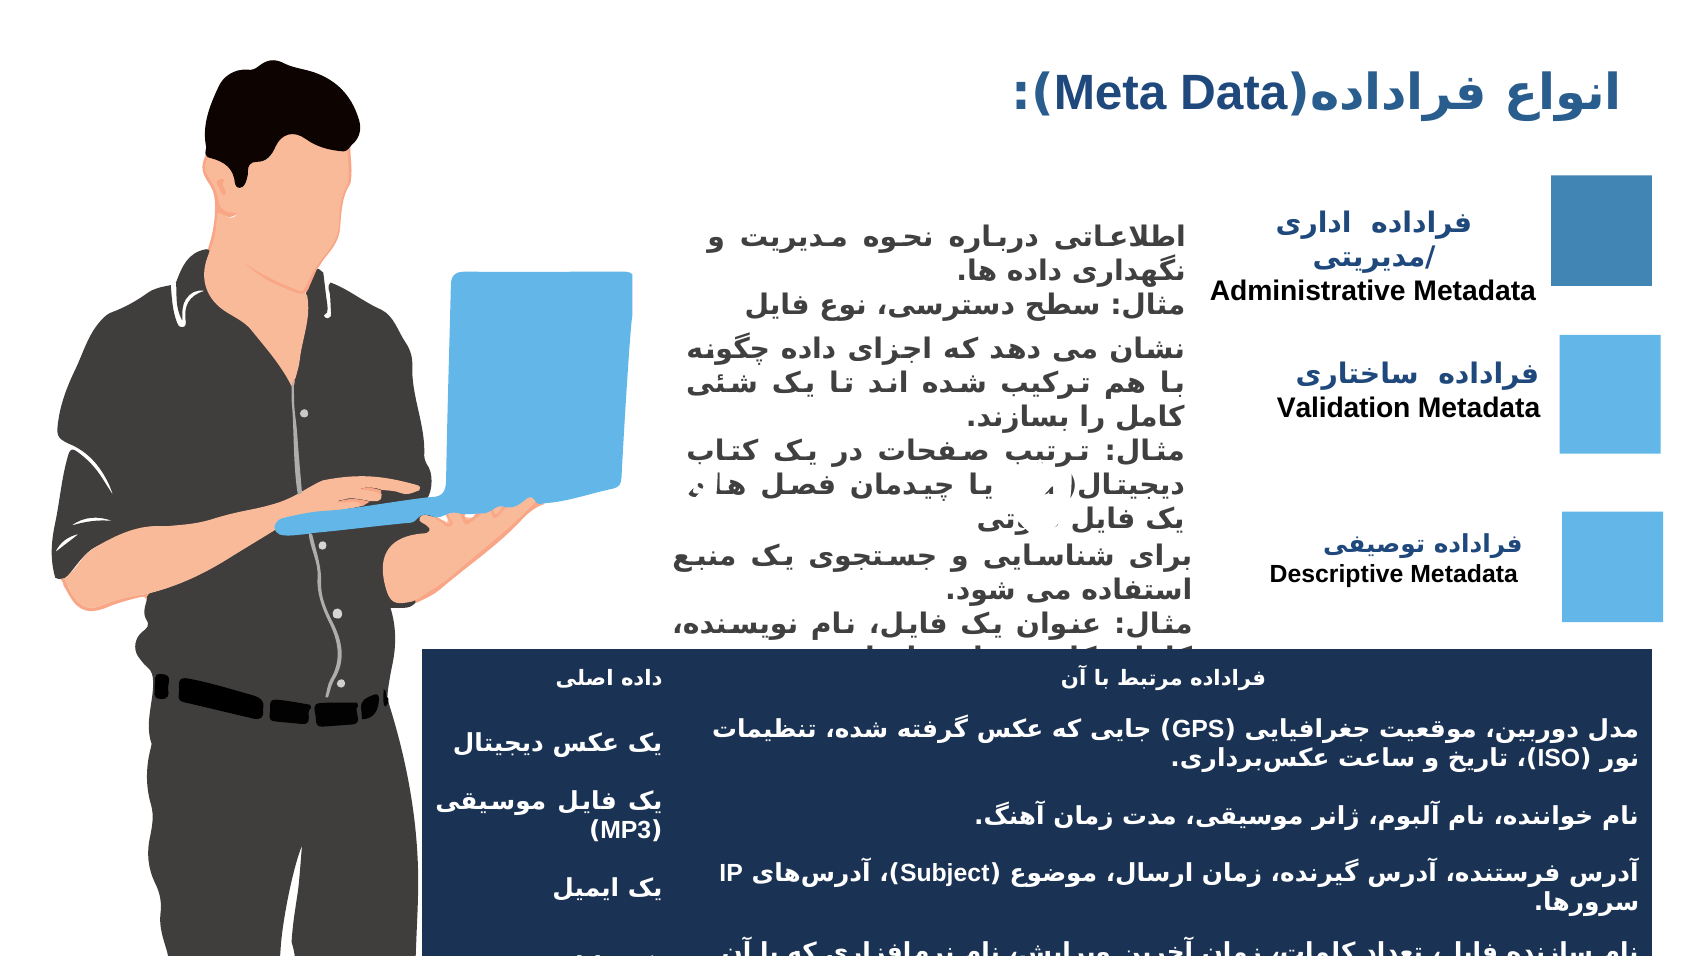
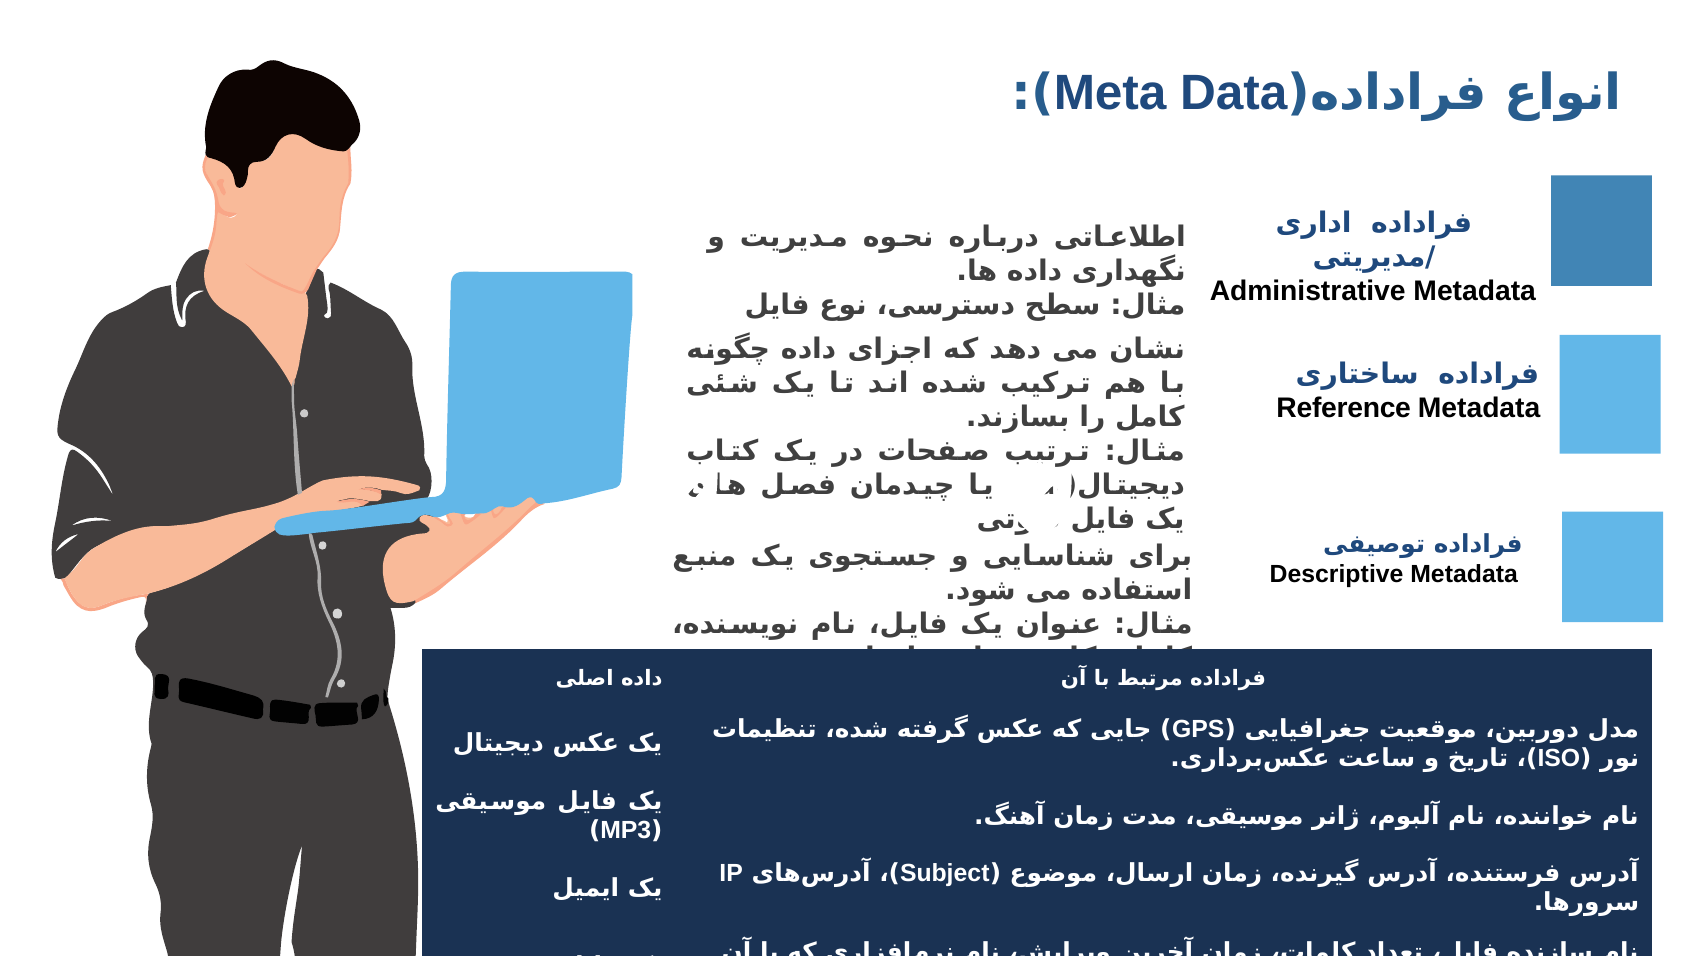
Validation: Validation -> Reference
